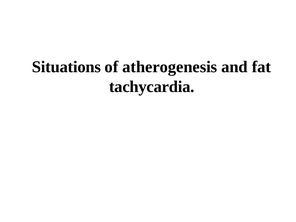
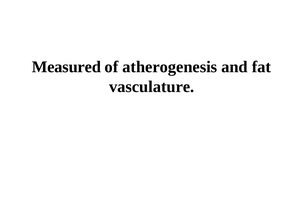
Situations: Situations -> Measured
tachycardia: tachycardia -> vasculature
